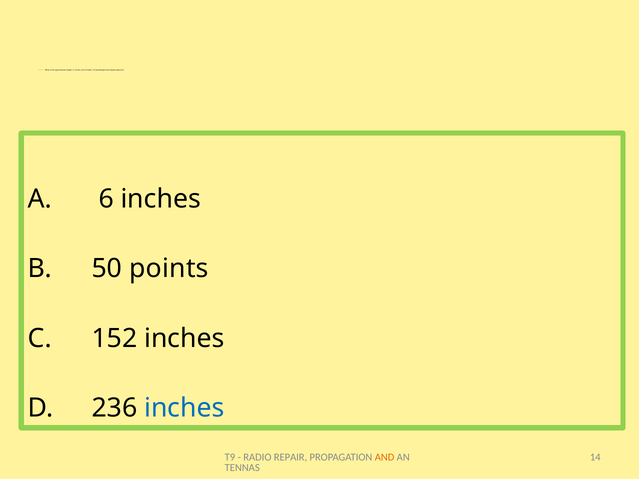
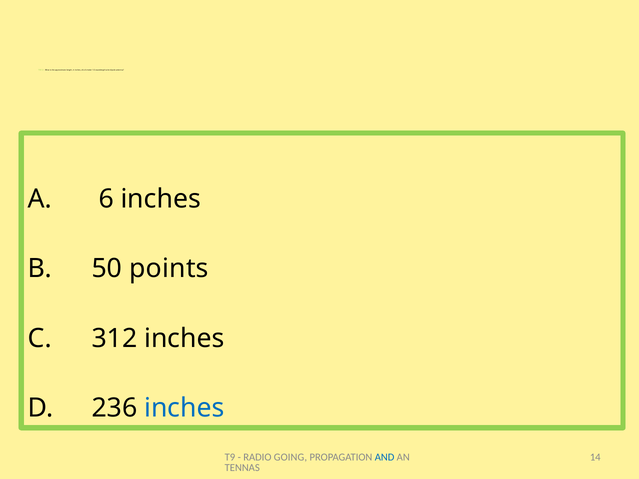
152: 152 -> 312
REPAIR: REPAIR -> GOING
AND colour: orange -> blue
